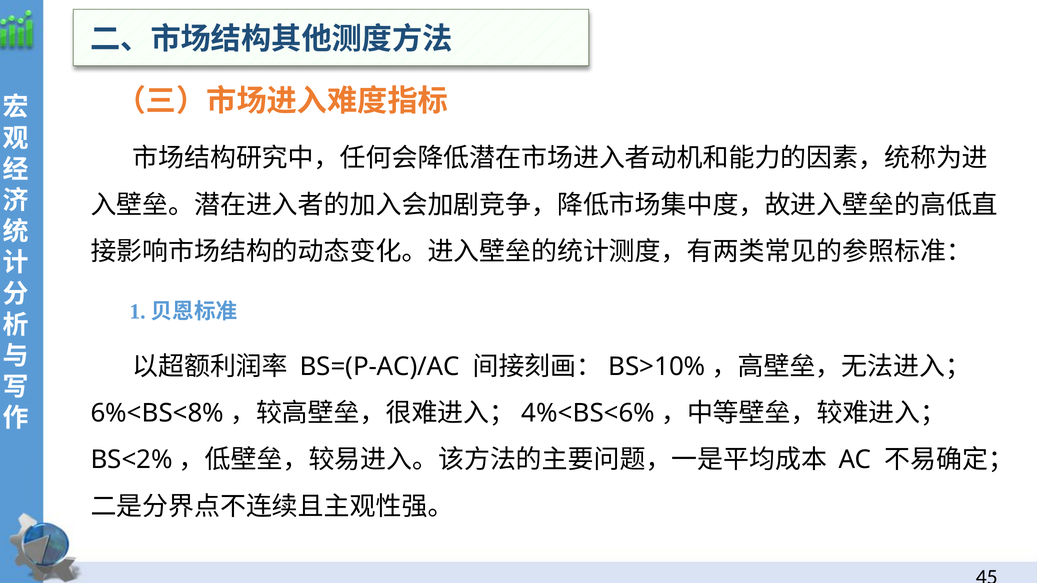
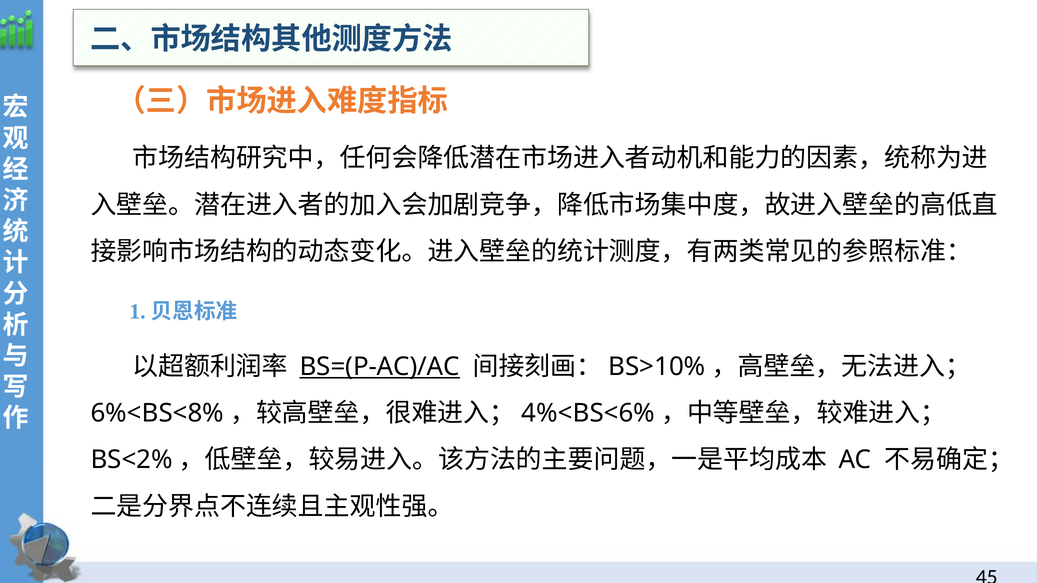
BS=(P-AC)/AC underline: none -> present
